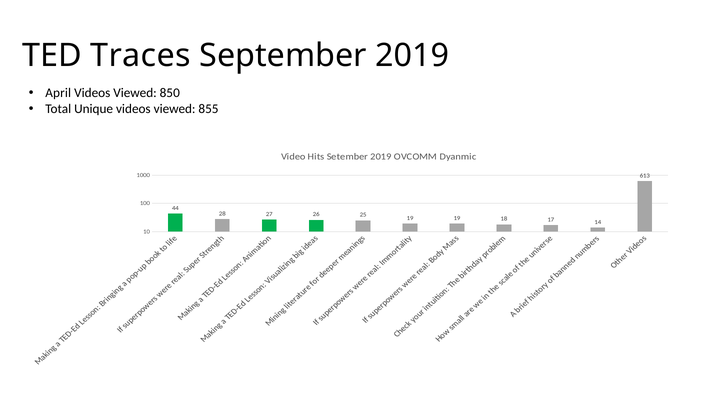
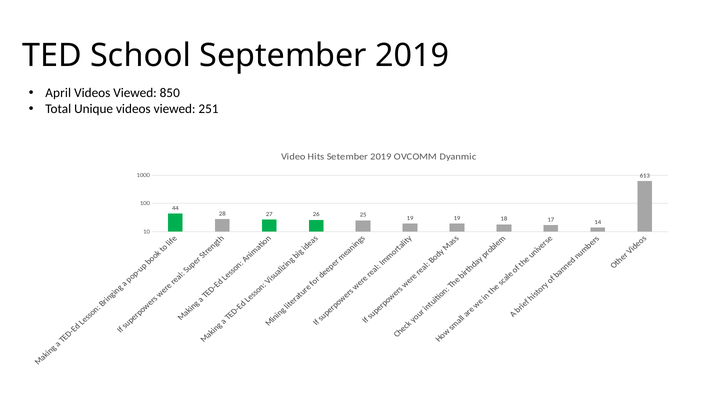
Traces: Traces -> School
855: 855 -> 251
